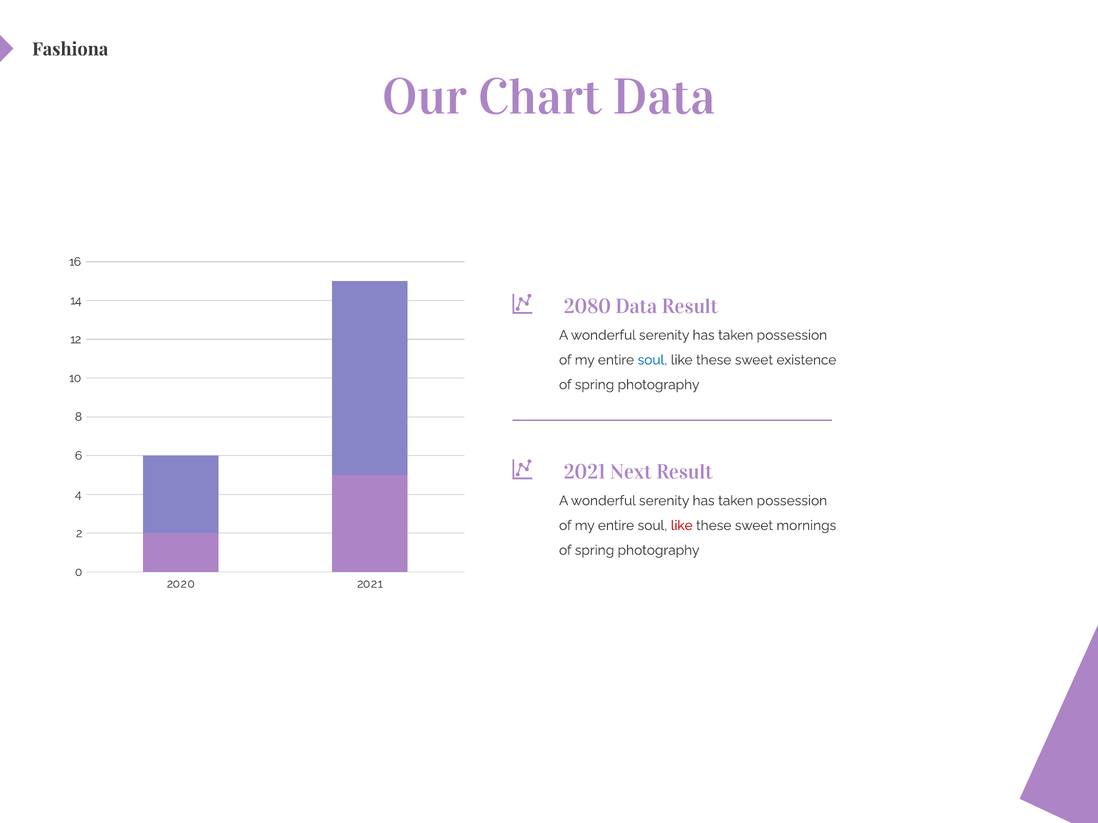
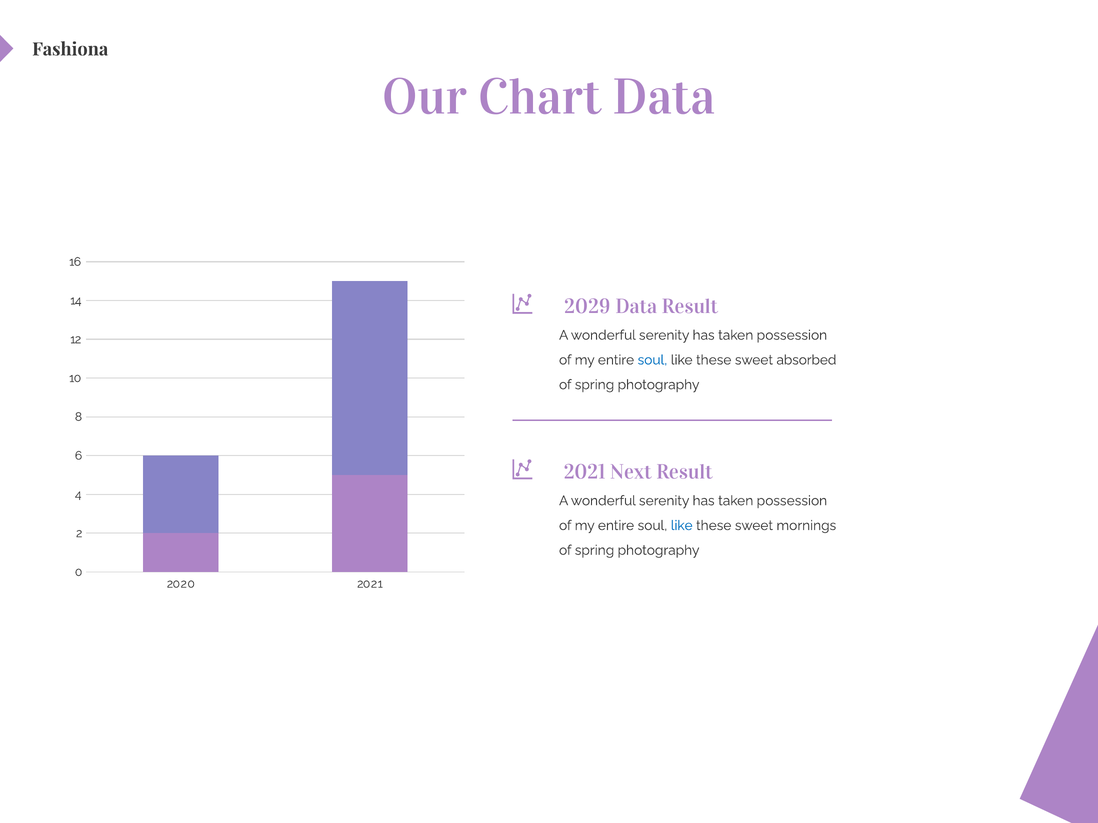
2080: 2080 -> 2029
existence: existence -> absorbed
like at (682, 526) colour: red -> blue
